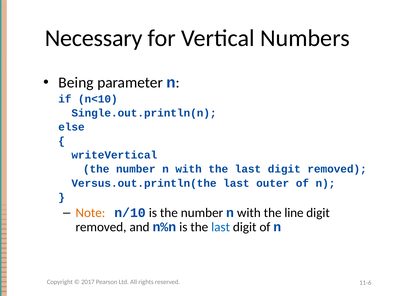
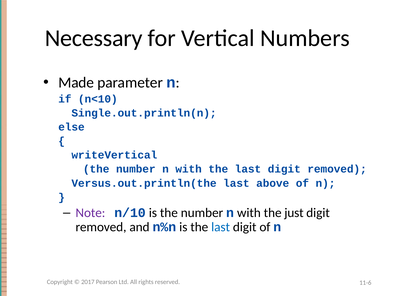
Being: Being -> Made
outer: outer -> above
Note colour: orange -> purple
line: line -> just
